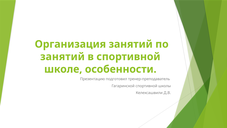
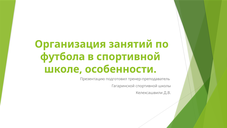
занятий at (62, 57): занятий -> футбола
